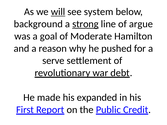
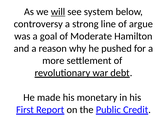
background: background -> controversy
strong underline: present -> none
serve: serve -> more
expanded: expanded -> monetary
